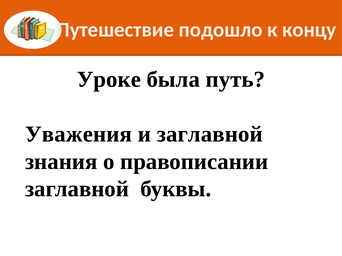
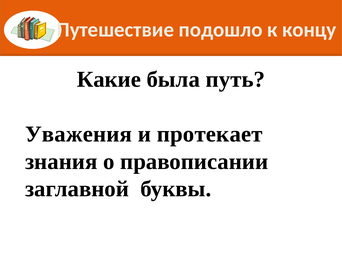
Уроке: Уроке -> Какие
и заглавной: заглавной -> протекает
